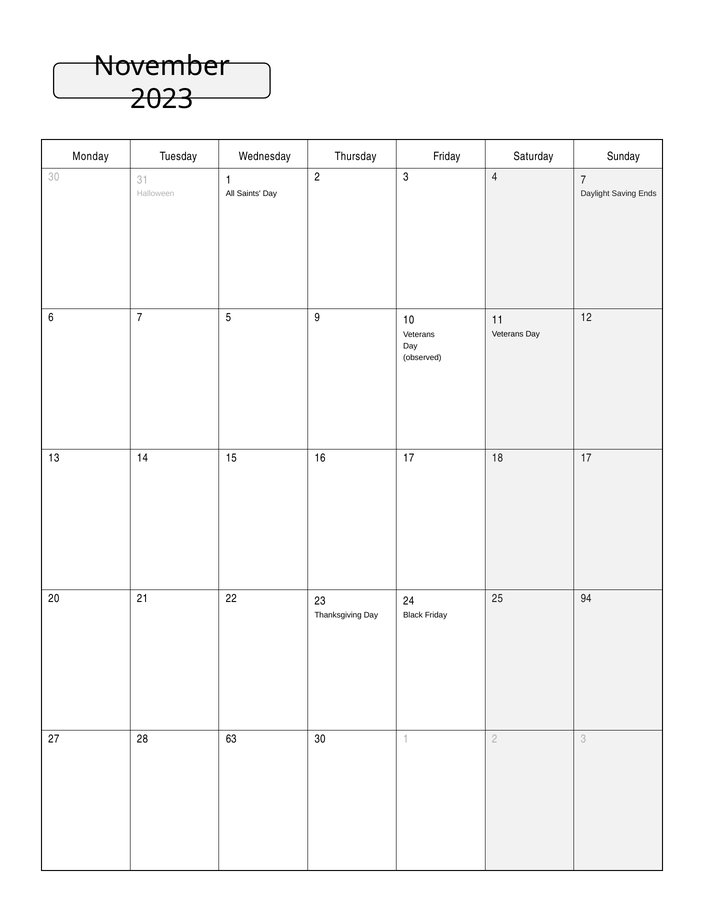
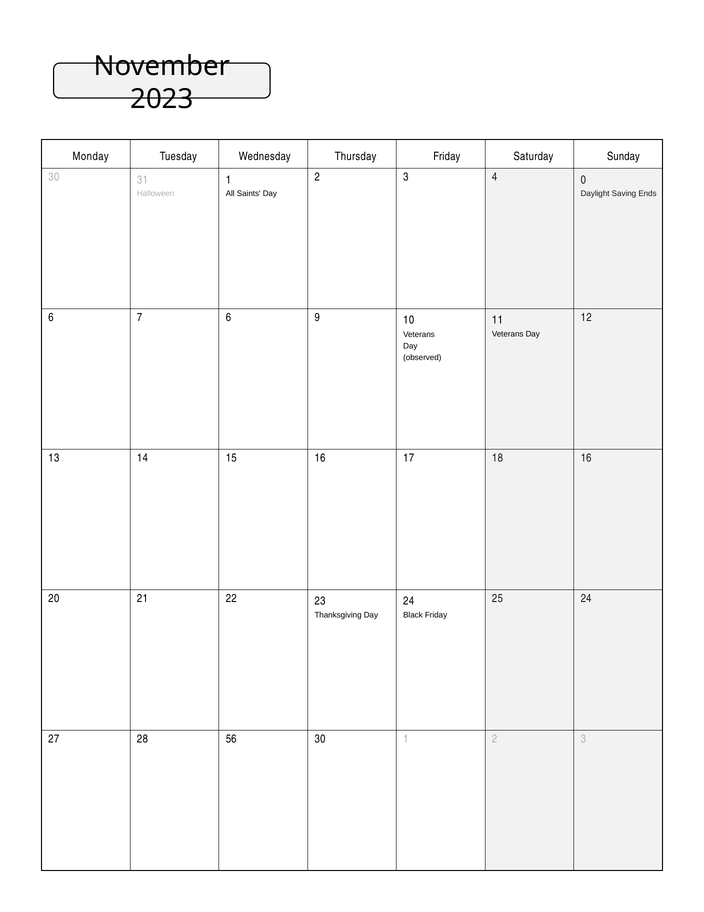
4 7: 7 -> 0
7 5: 5 -> 6
18 17: 17 -> 16
25 94: 94 -> 24
63: 63 -> 56
